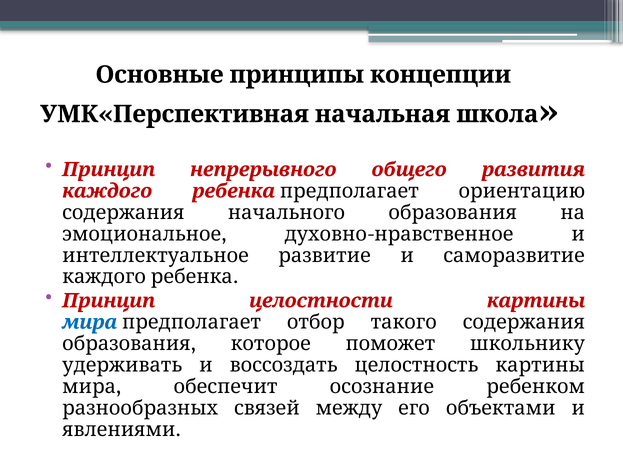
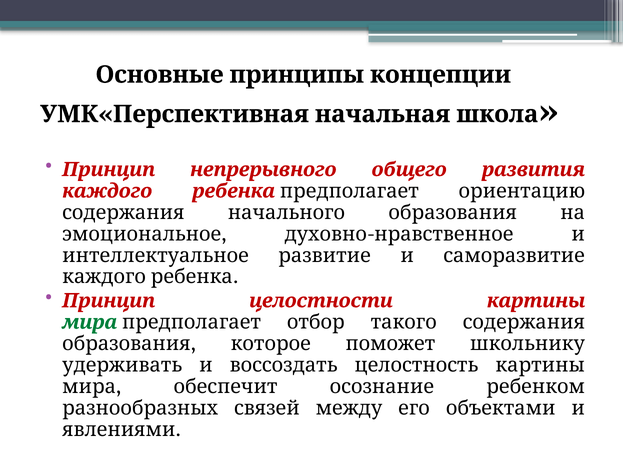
мира at (90, 322) colour: blue -> green
